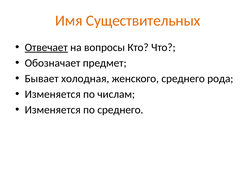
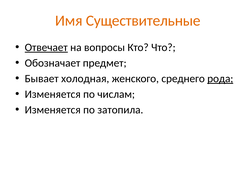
Существительных: Существительных -> Существительные
рода underline: none -> present
по среднего: среднего -> затопила
